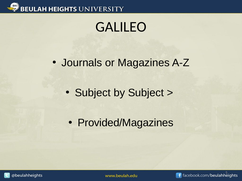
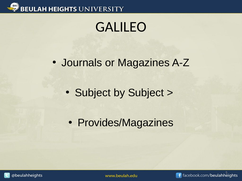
Provided/Magazines: Provided/Magazines -> Provides/Magazines
